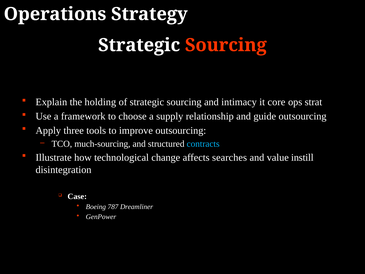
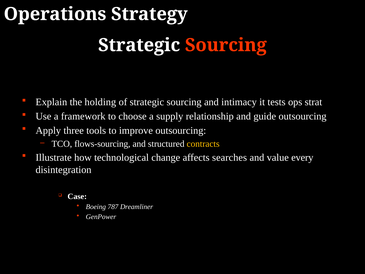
core: core -> tests
much-sourcing: much-sourcing -> flows-sourcing
contracts colour: light blue -> yellow
instill: instill -> every
